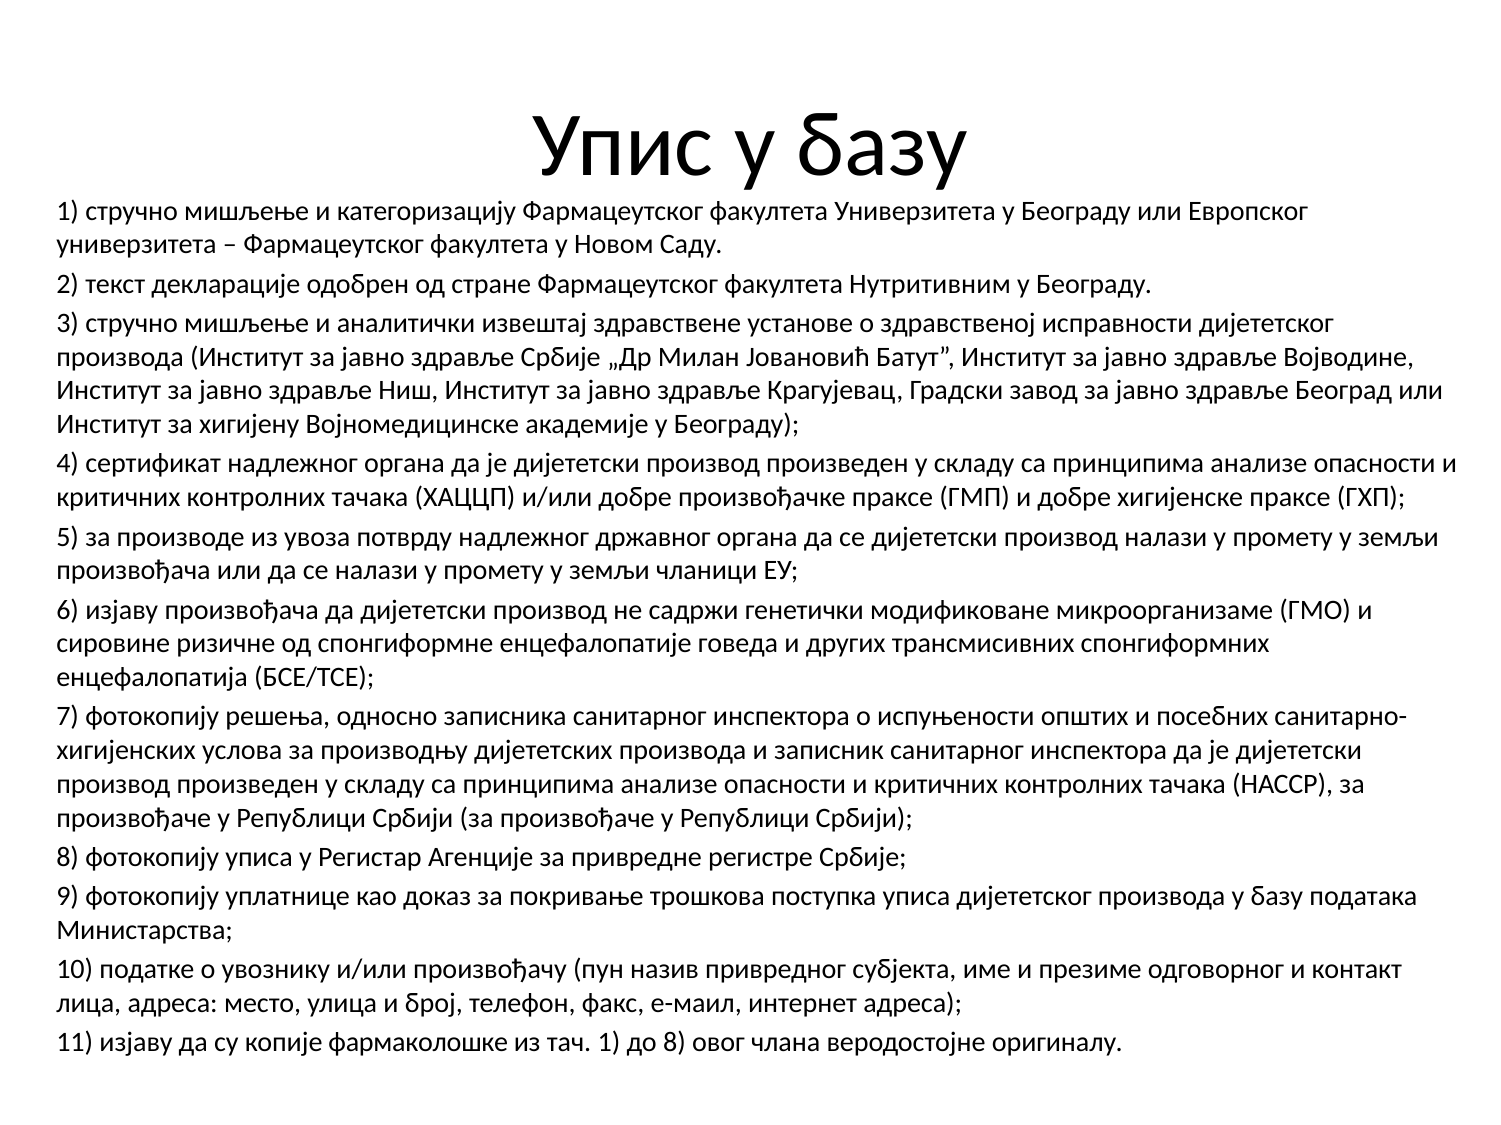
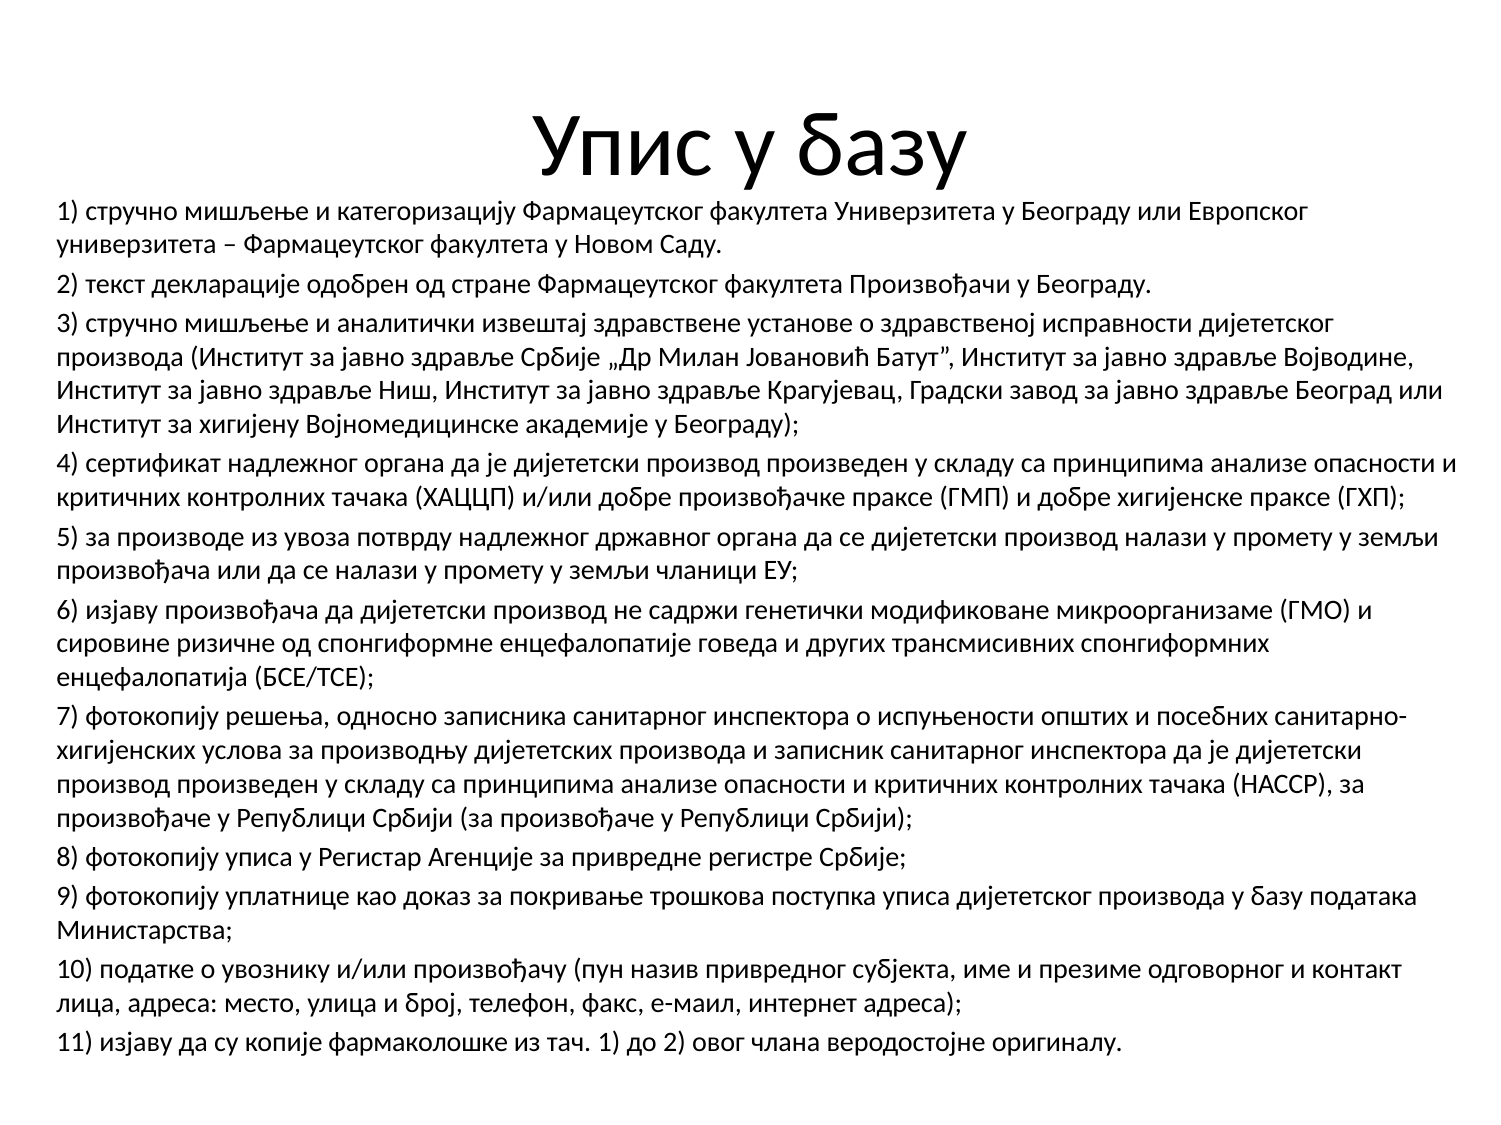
Нутритивним: Нутритивним -> Произвођачи
до 8: 8 -> 2
